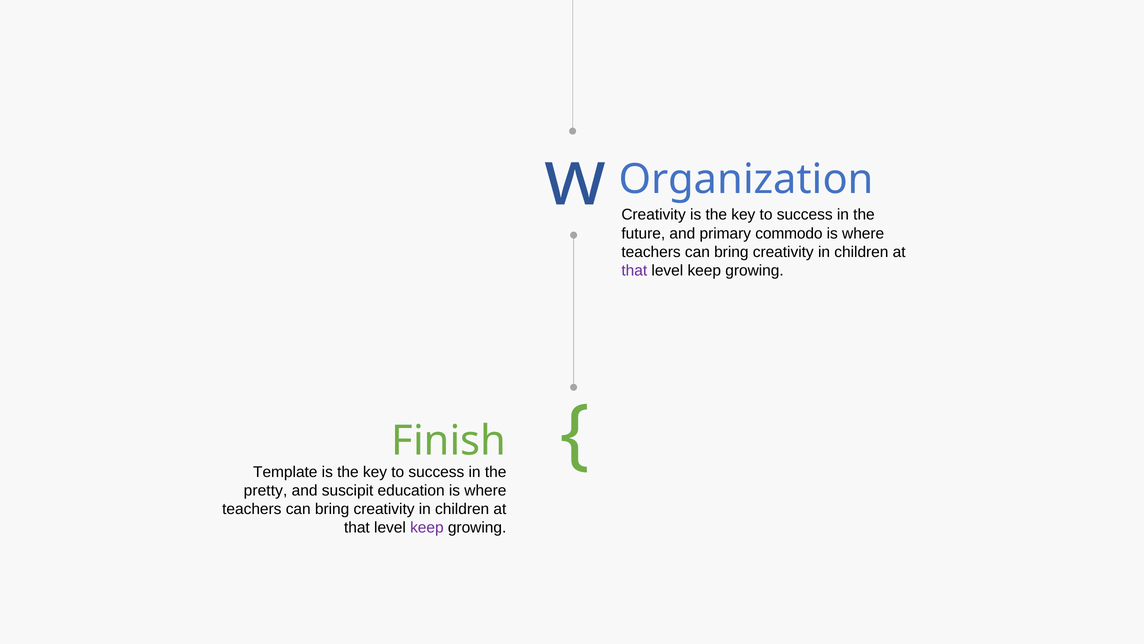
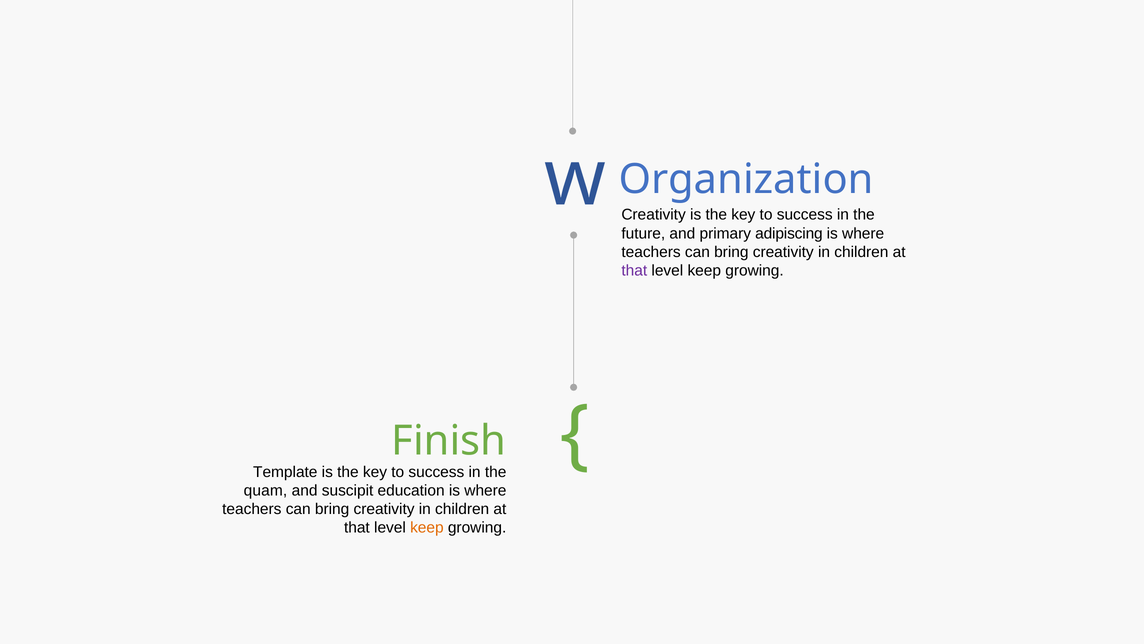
commodo: commodo -> adipiscing
pretty: pretty -> quam
keep at (427, 527) colour: purple -> orange
